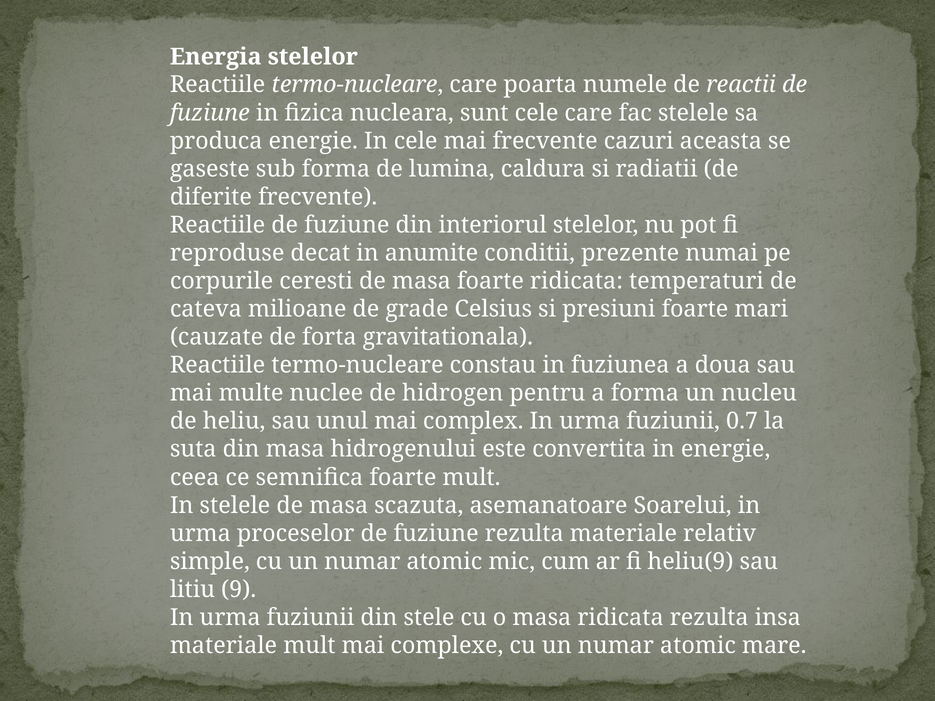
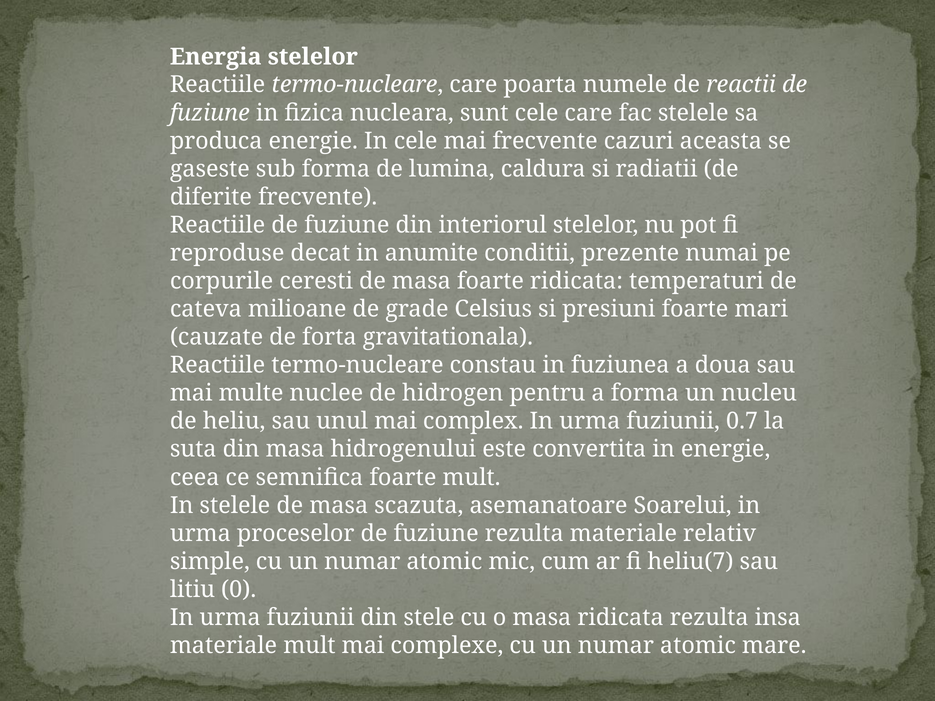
heliu(9: heliu(9 -> heliu(7
9: 9 -> 0
